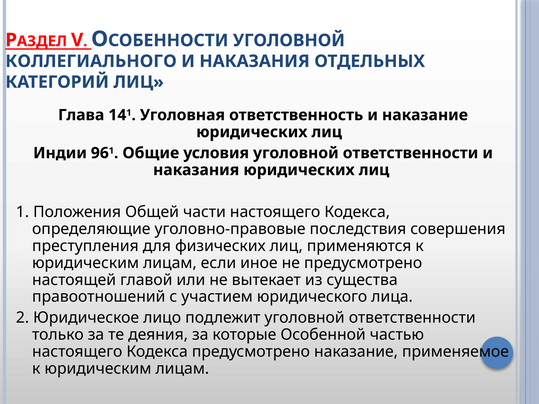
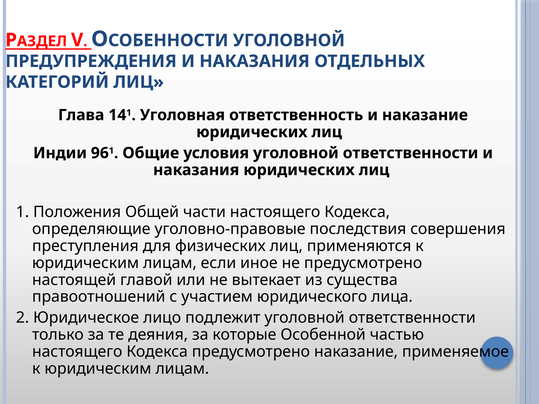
КОЛЛЕГИАЛЬНОГО: КОЛЛЕГИАЛЬНОГО -> ПРЕДУПРЕЖДЕНИЯ
